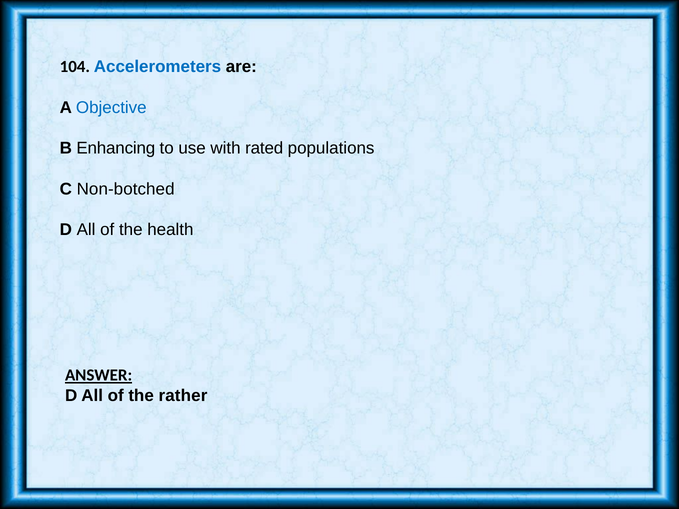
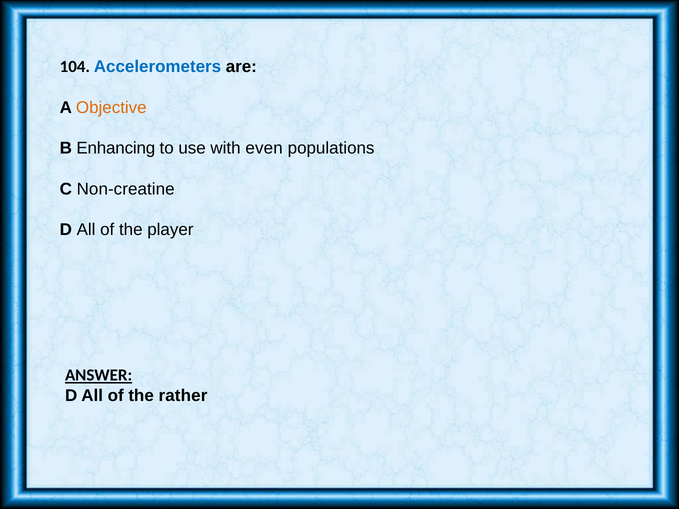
Objective colour: blue -> orange
rated: rated -> even
Non-botched: Non-botched -> Non-creatine
health: health -> player
